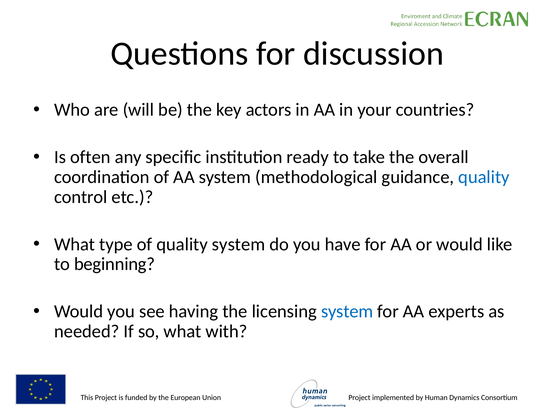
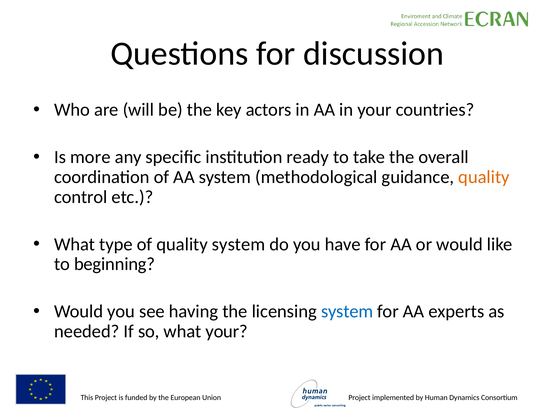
often: often -> more
quality at (484, 177) colour: blue -> orange
what with: with -> your
